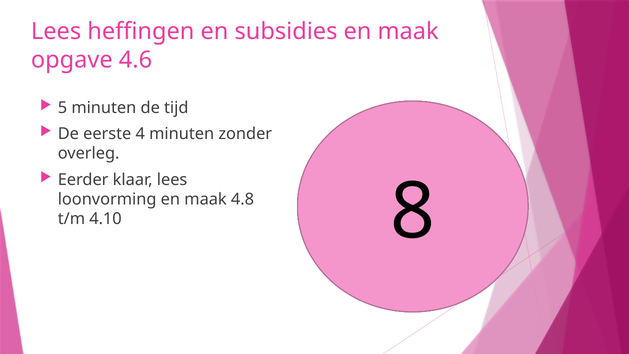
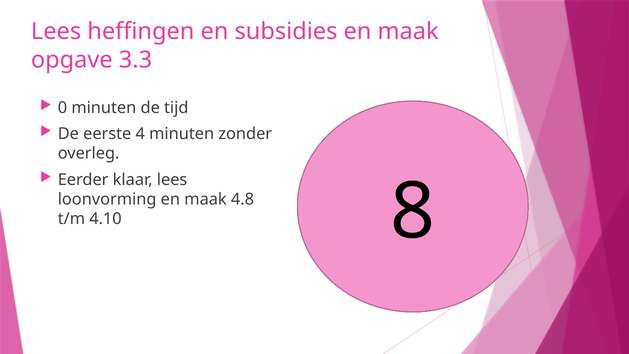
4.6: 4.6 -> 3.3
5: 5 -> 0
